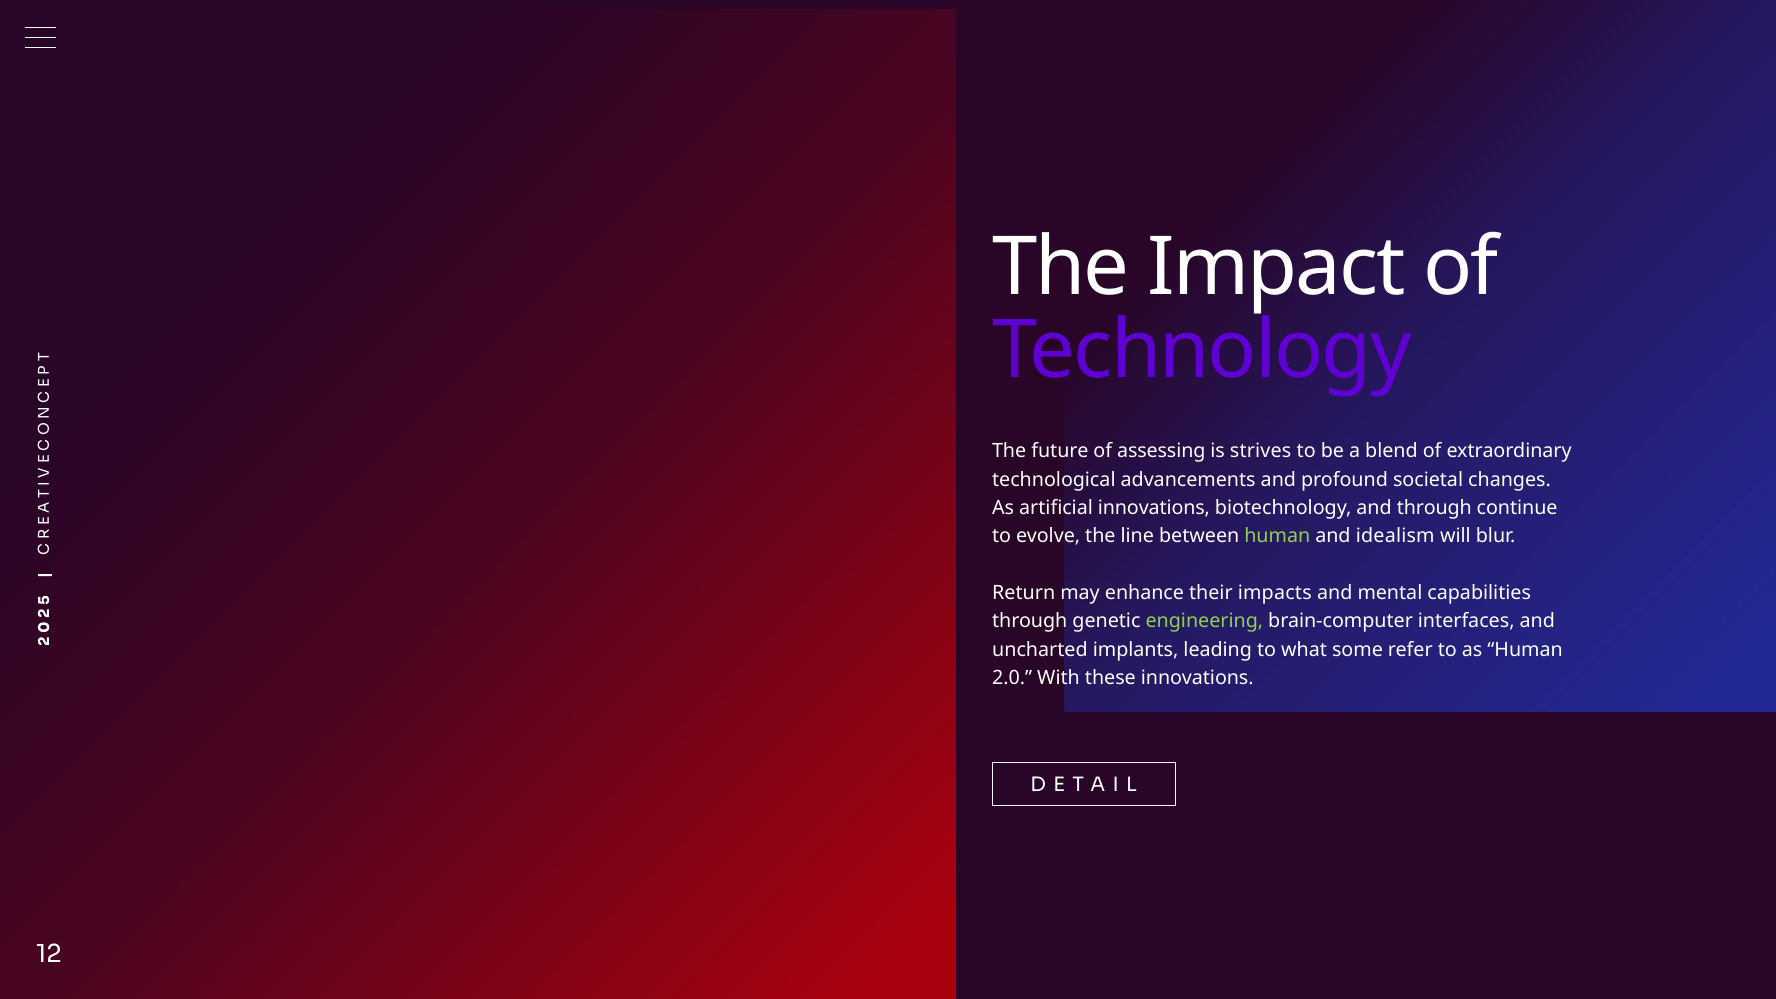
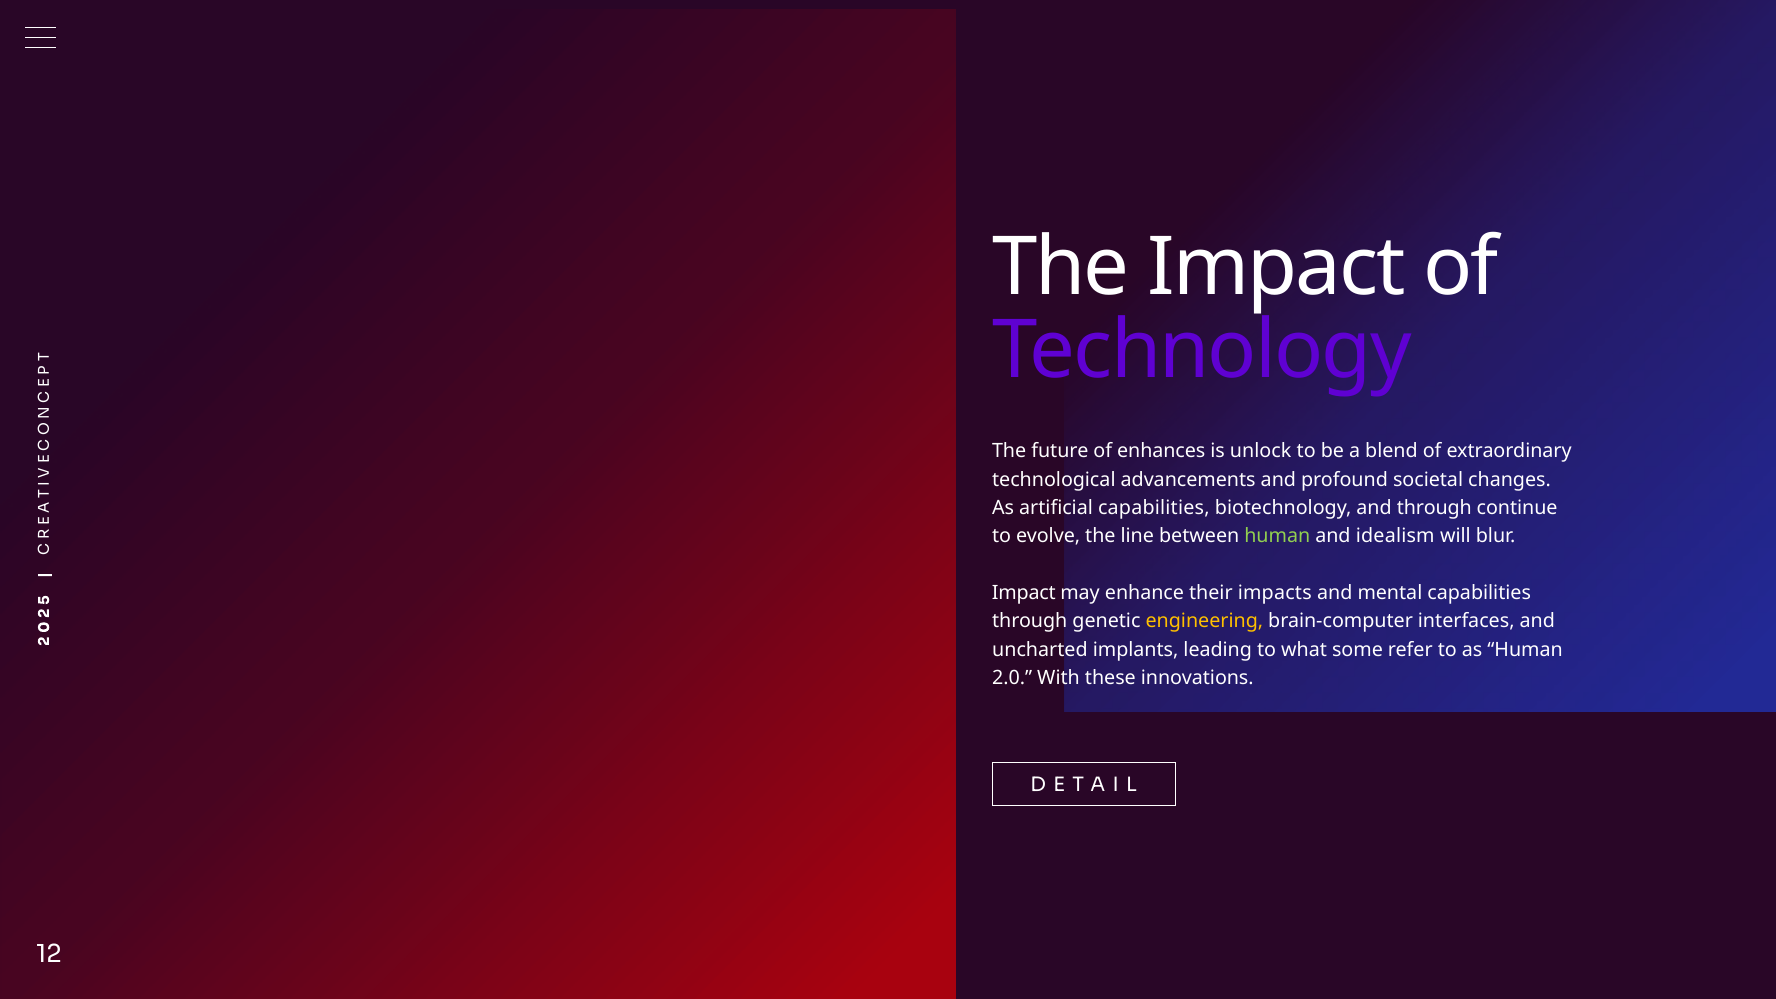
assessing: assessing -> enhances
strives: strives -> unlock
artificial innovations: innovations -> capabilities
Return at (1024, 593): Return -> Impact
engineering colour: light green -> yellow
